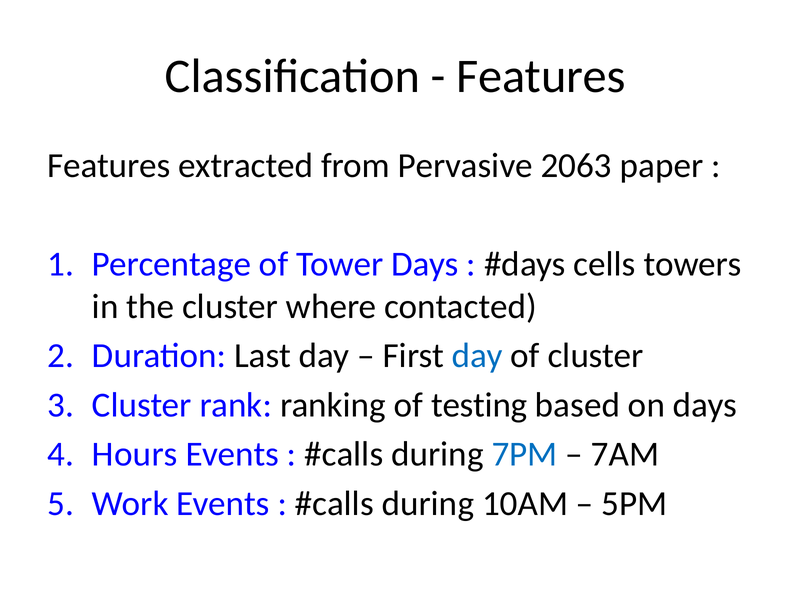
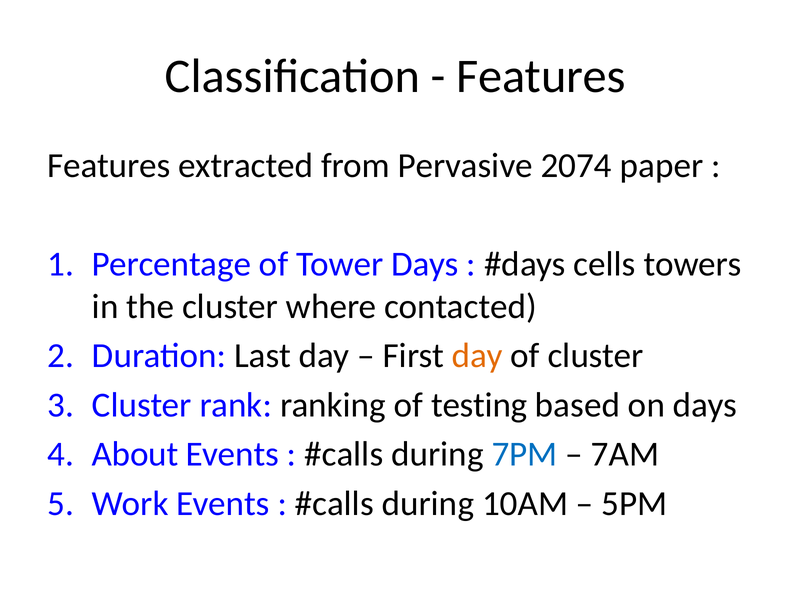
2063: 2063 -> 2074
day at (477, 356) colour: blue -> orange
Hours: Hours -> About
